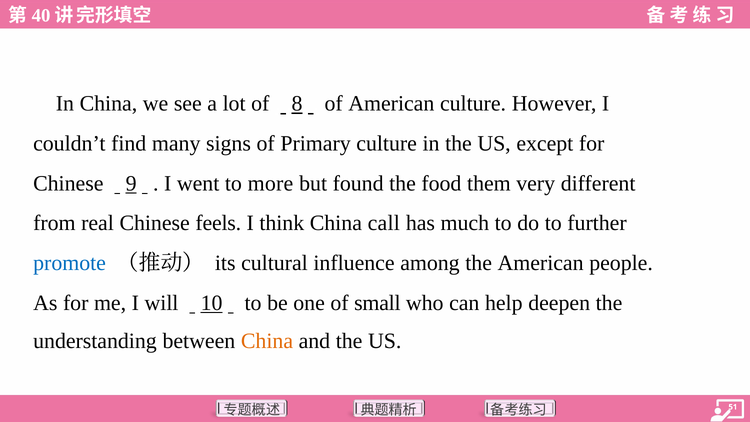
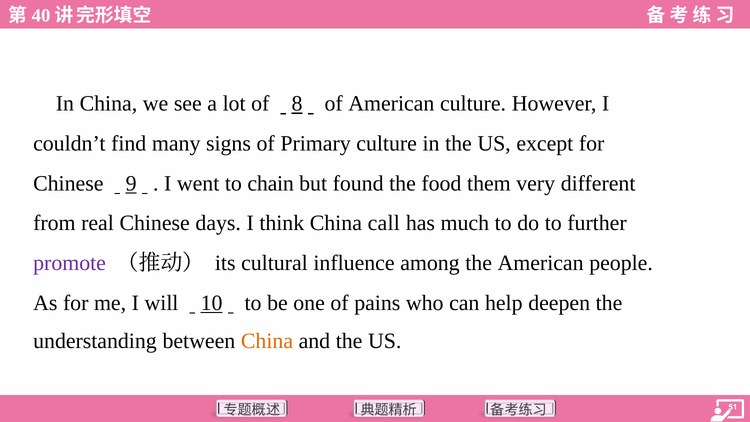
more: more -> chain
feels: feels -> days
promote colour: blue -> purple
small: small -> pains
